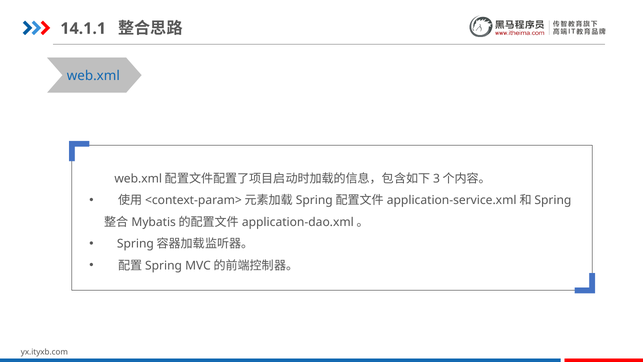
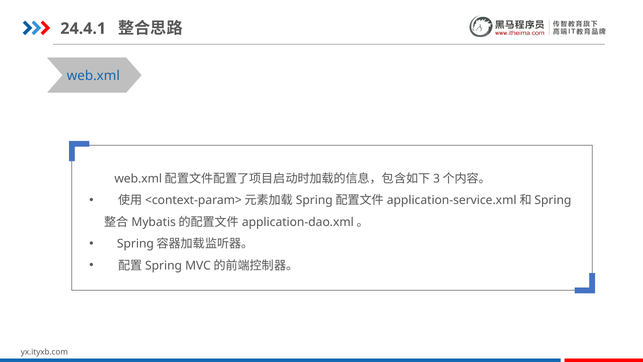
14.1.1: 14.1.1 -> 24.4.1
